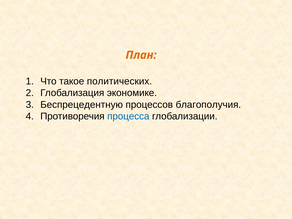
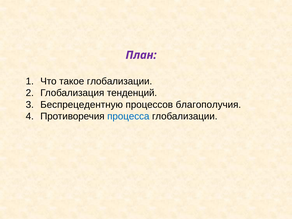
План colour: orange -> purple
такое политических: политических -> глобализации
экономике: экономике -> тенденций
